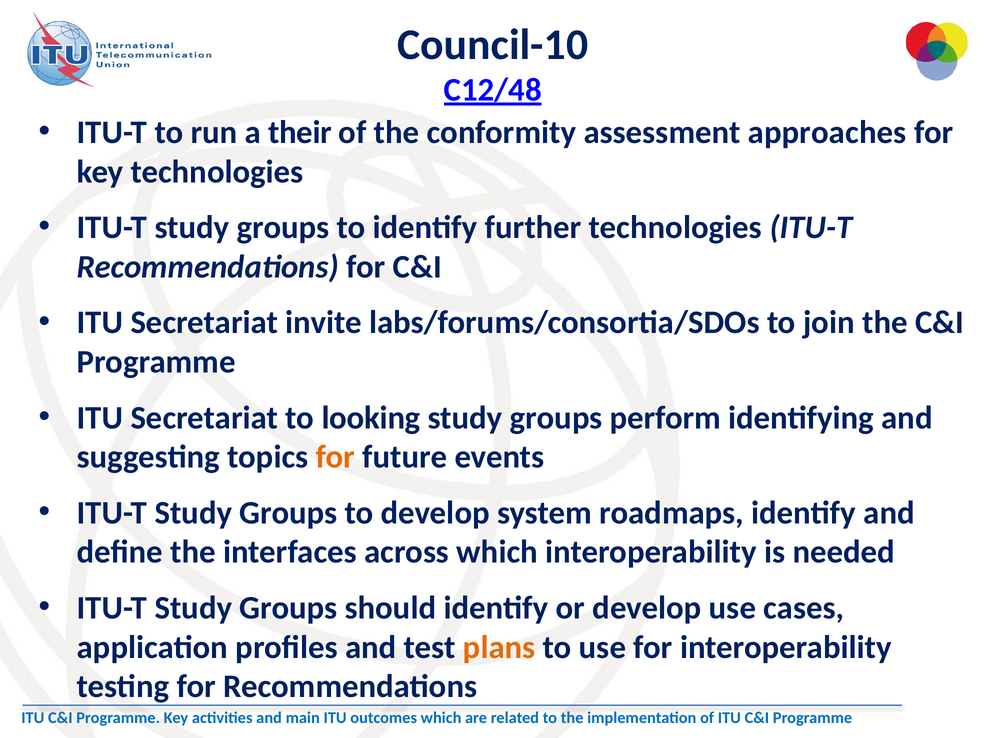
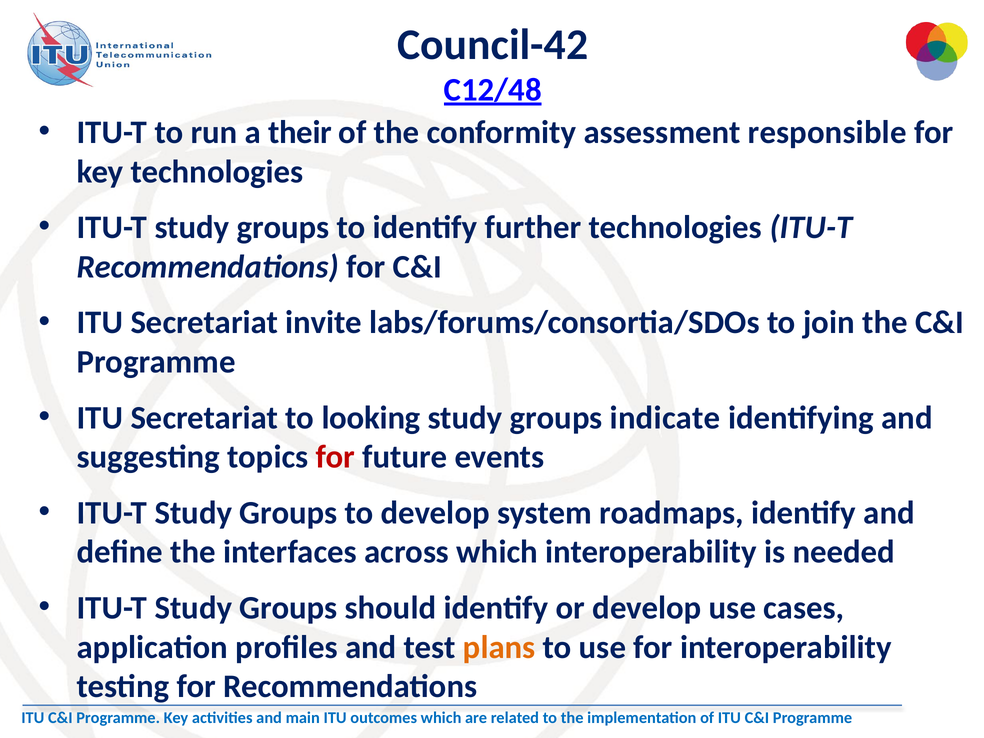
Council-10: Council-10 -> Council-42
approaches: approaches -> responsible
perform: perform -> indicate
for at (335, 457) colour: orange -> red
